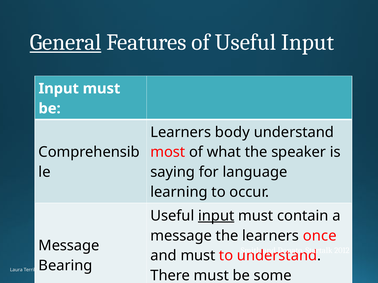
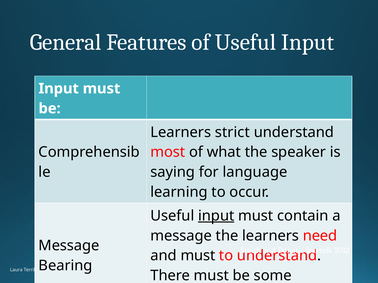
General underline: present -> none
body: body -> strict
once: once -> need
